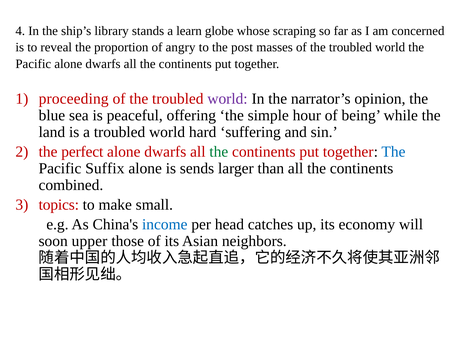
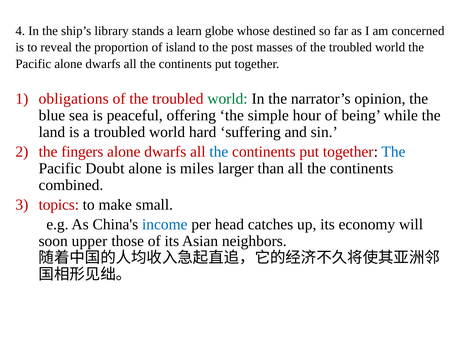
scraping: scraping -> destined
angry: angry -> island
proceeding: proceeding -> obligations
world at (227, 99) colour: purple -> green
perfect: perfect -> fingers
the at (219, 152) colour: green -> blue
Suffix: Suffix -> Doubt
sends: sends -> miles
